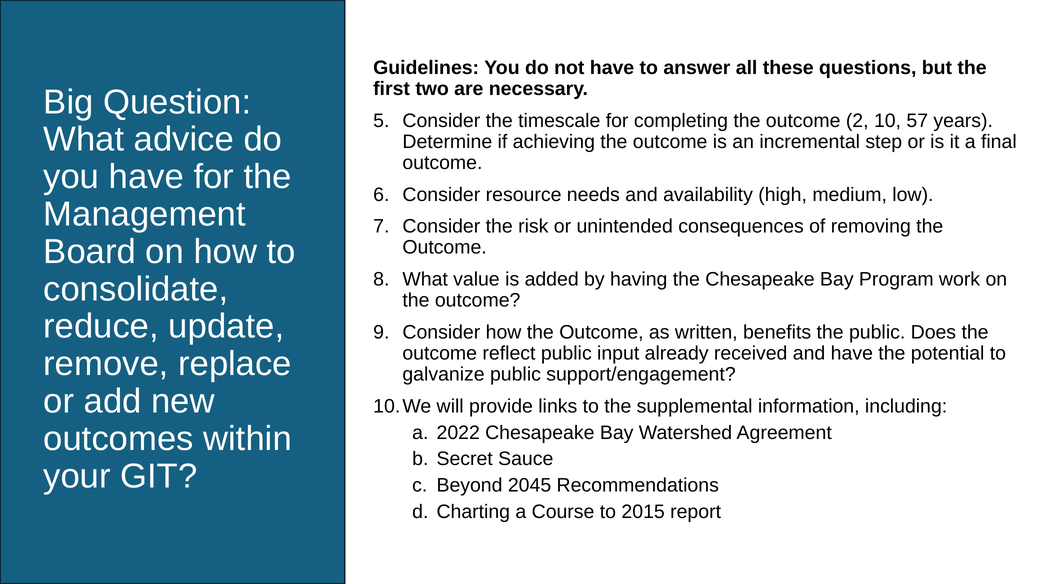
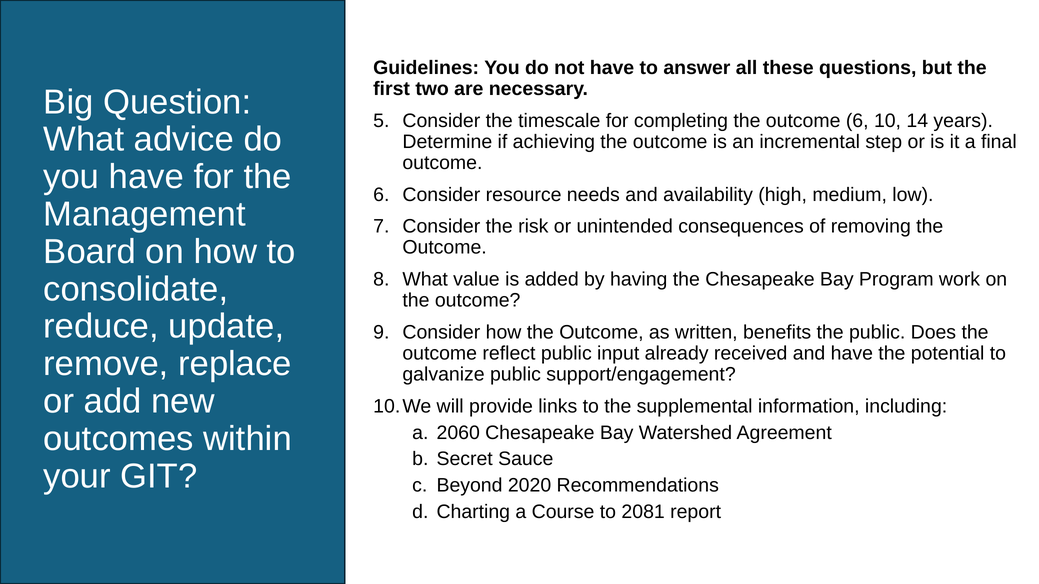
the outcome 2: 2 -> 6
57: 57 -> 14
2022: 2022 -> 2060
2045: 2045 -> 2020
2015: 2015 -> 2081
